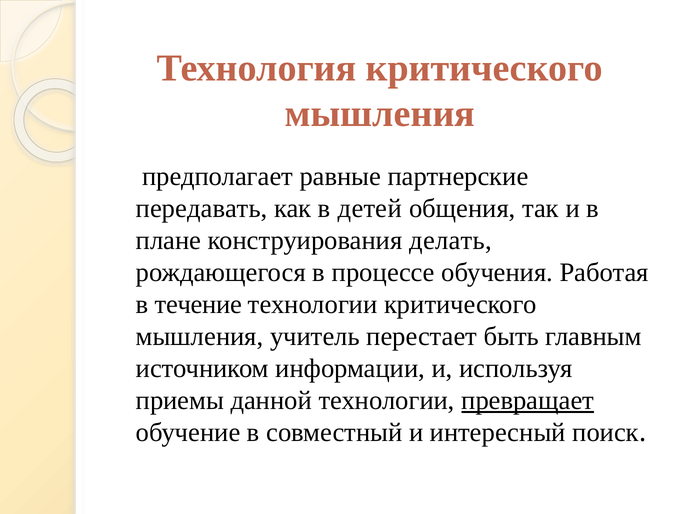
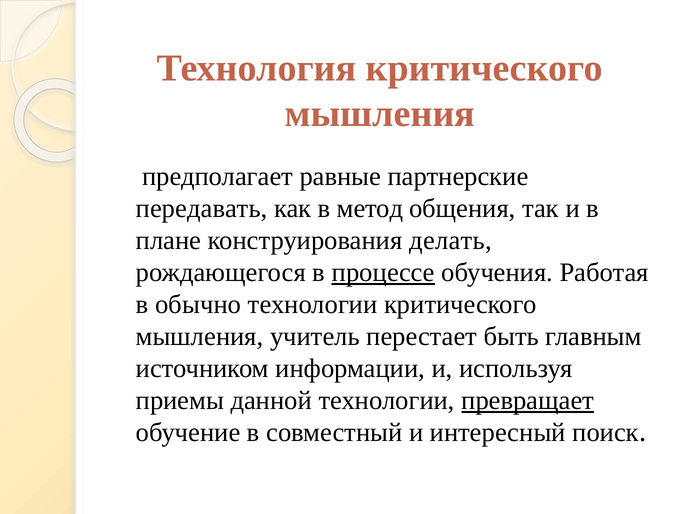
детей: детей -> метод
процессе underline: none -> present
течение: течение -> обычно
